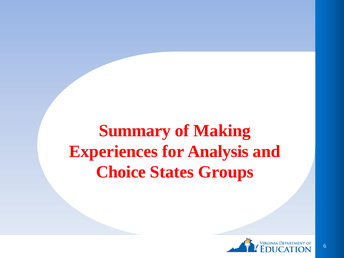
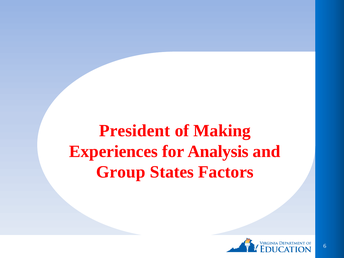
Summary: Summary -> President
Choice: Choice -> Group
Groups: Groups -> Factors
